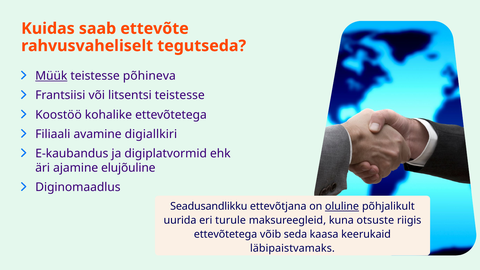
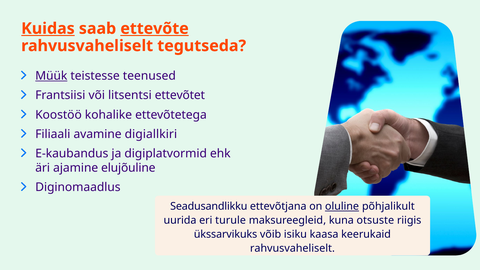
Kuidas underline: none -> present
ettevõte underline: none -> present
põhineva: põhineva -> teenused
litsentsi teistesse: teistesse -> ettevõtet
ettevõtetega at (226, 234): ettevõtetega -> ükssarvikuks
seda: seda -> isiku
läbipaistvamaks at (292, 248): läbipaistvamaks -> rahvusvaheliselt
